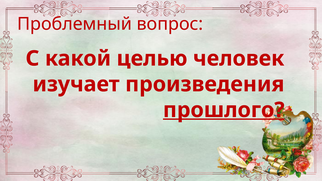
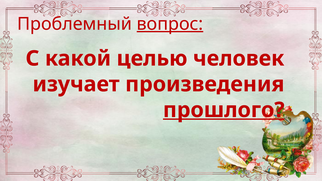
вопрос underline: none -> present
